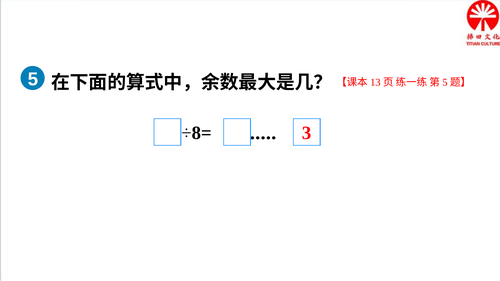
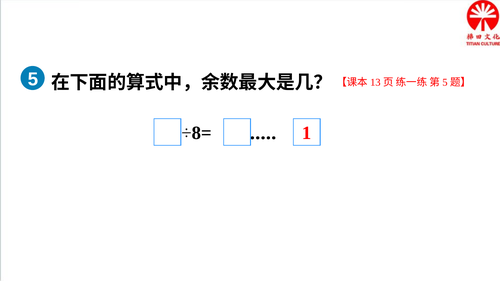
3: 3 -> 1
